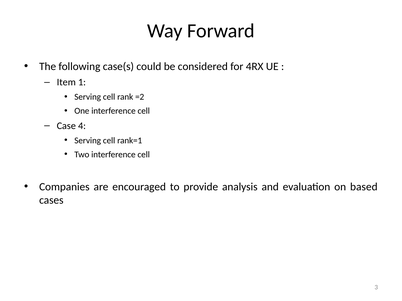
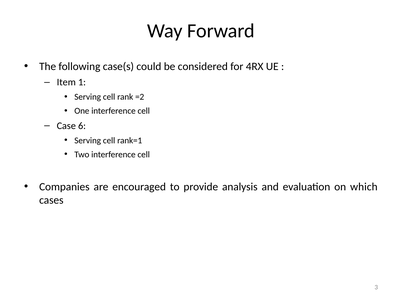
4: 4 -> 6
based: based -> which
